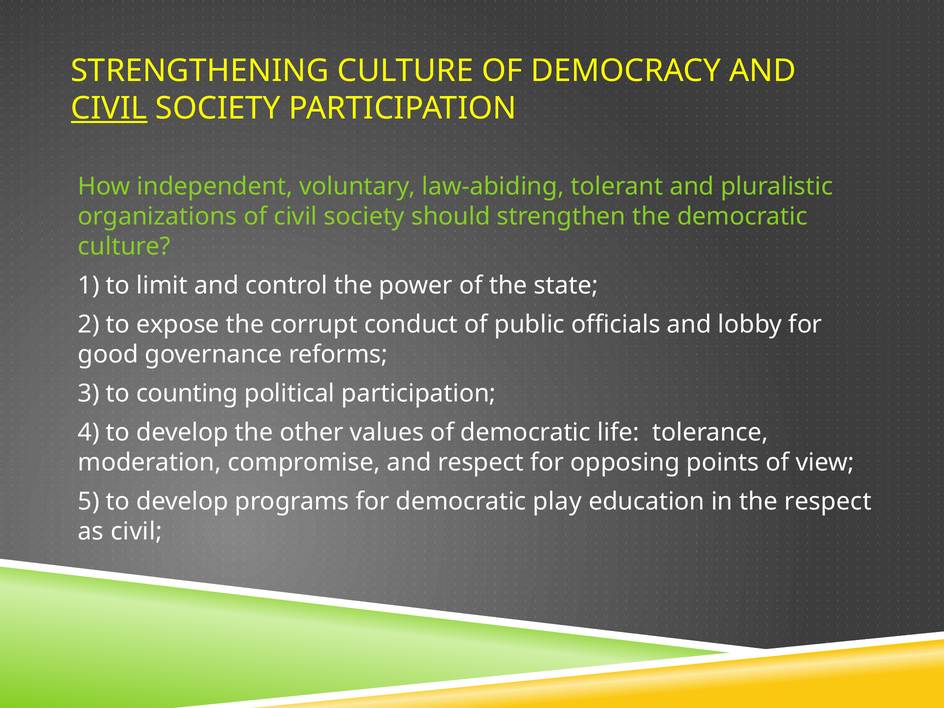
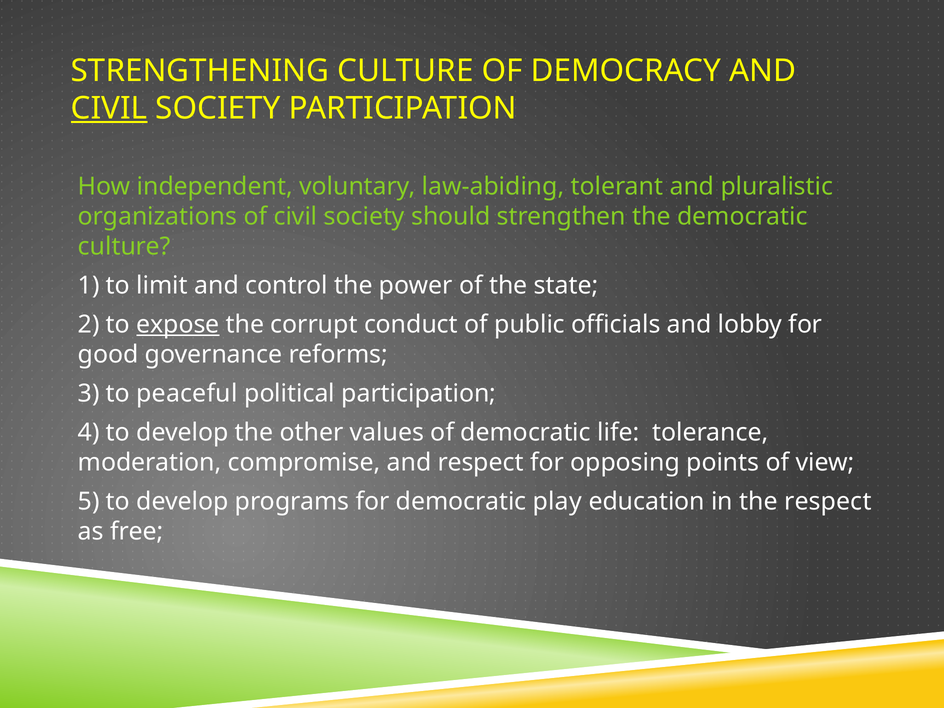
expose underline: none -> present
counting: counting -> peaceful
as civil: civil -> free
